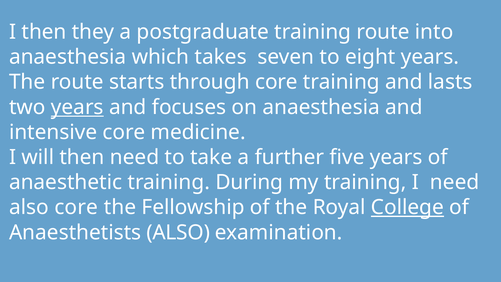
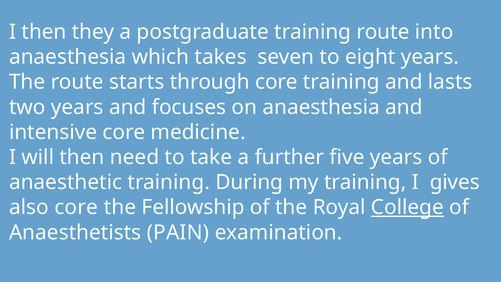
years at (77, 107) underline: present -> none
I need: need -> gives
Anaesthetists ALSO: ALSO -> PAIN
